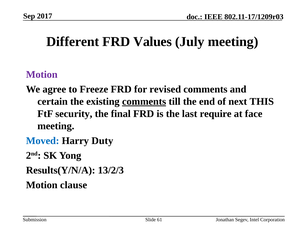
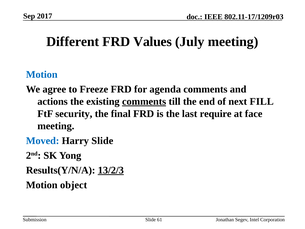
Motion at (42, 74) colour: purple -> blue
revised: revised -> agenda
certain: certain -> actions
THIS: THIS -> FILL
Harry Duty: Duty -> Slide
13/2/3 underline: none -> present
clause: clause -> object
